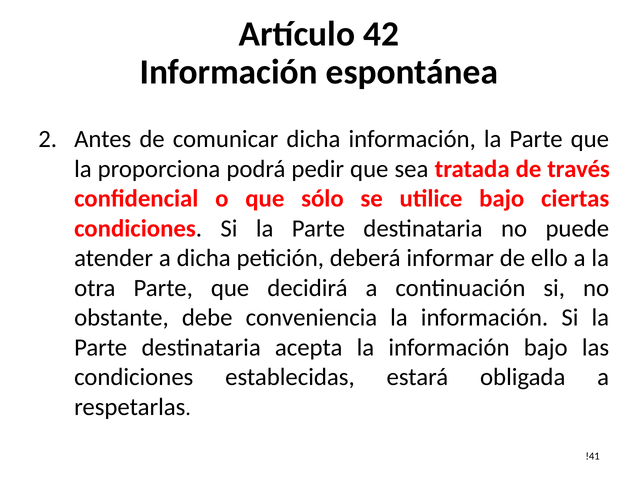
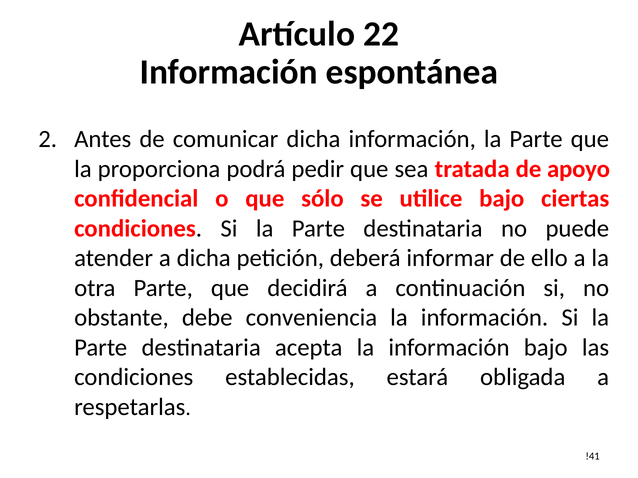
42: 42 -> 22
través: través -> apoyo
